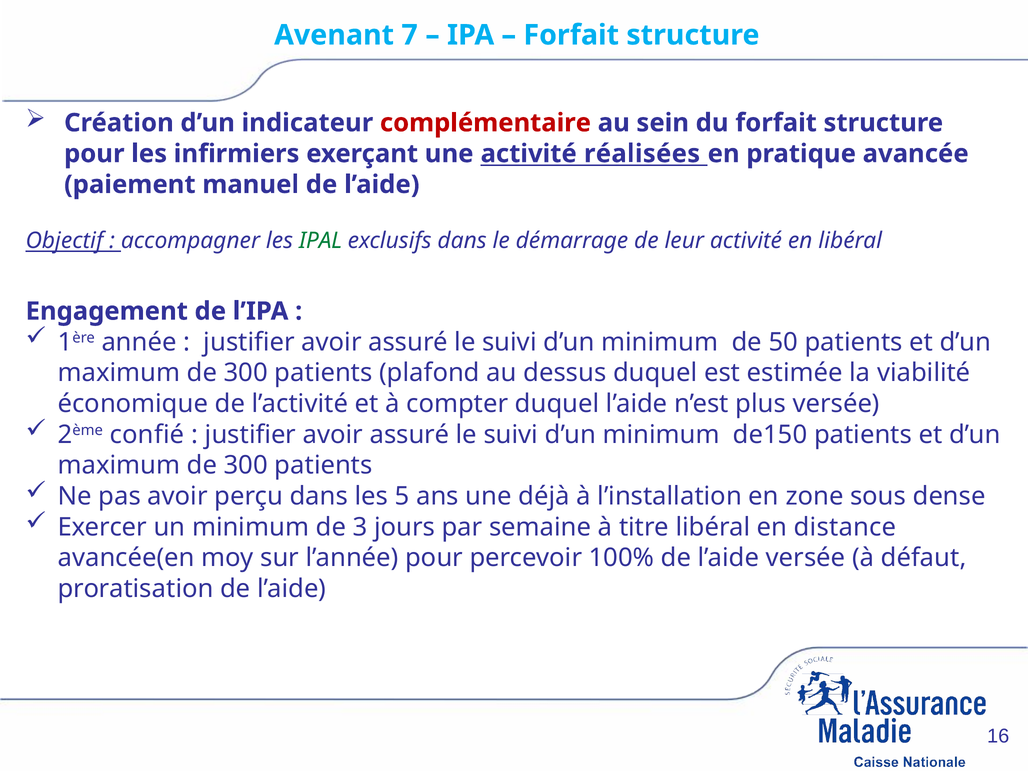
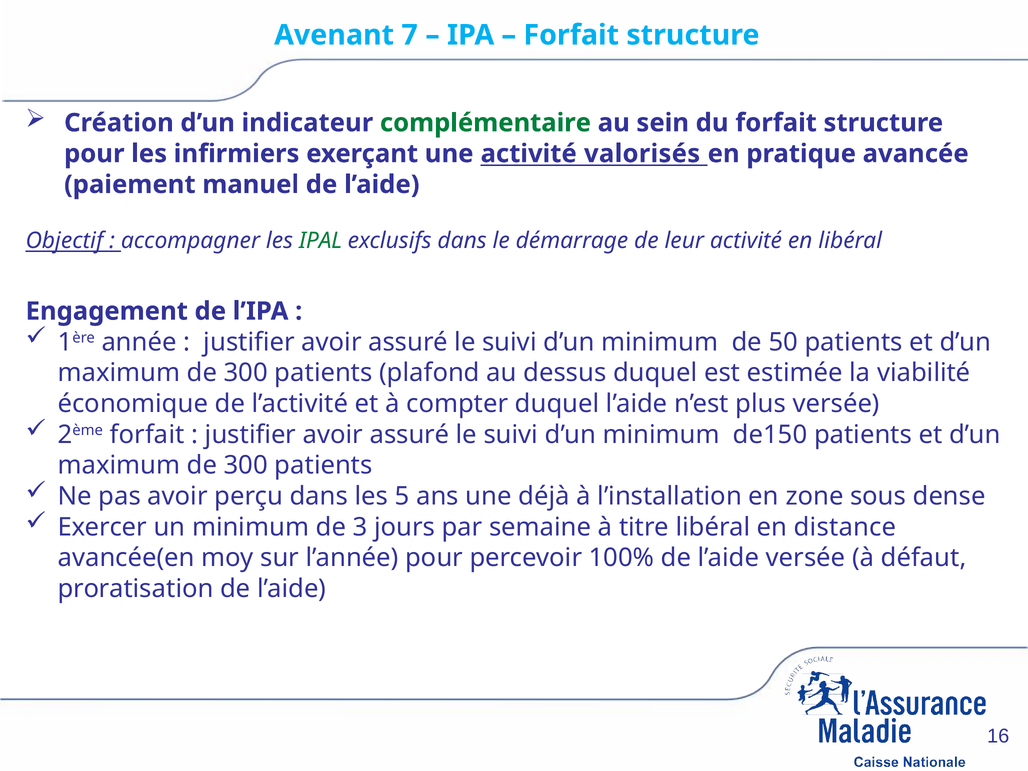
complémentaire colour: red -> green
réalisées: réalisées -> valorisés
2ème confié: confié -> forfait
